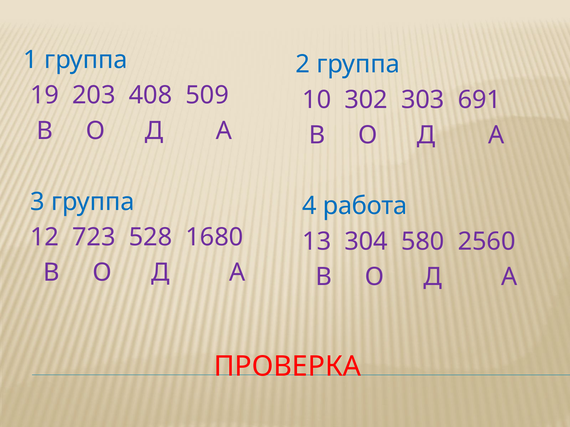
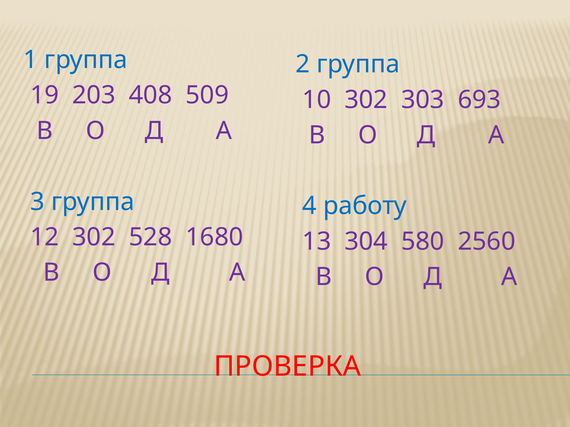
691: 691 -> 693
работа: работа -> работу
12 723: 723 -> 302
